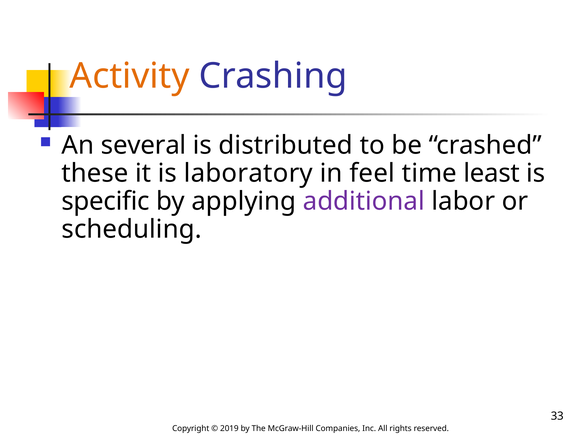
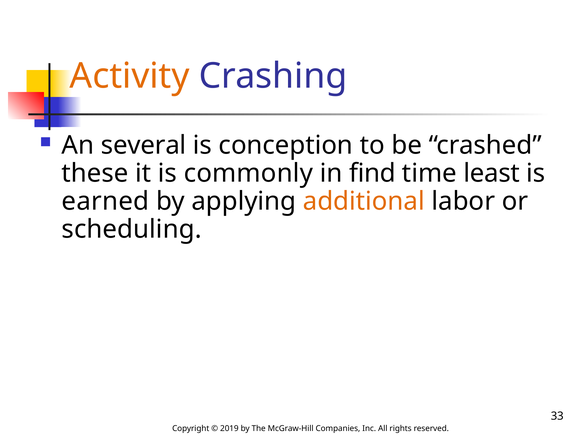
distributed: distributed -> conception
laboratory: laboratory -> commonly
feel: feel -> find
specific: specific -> earned
additional colour: purple -> orange
